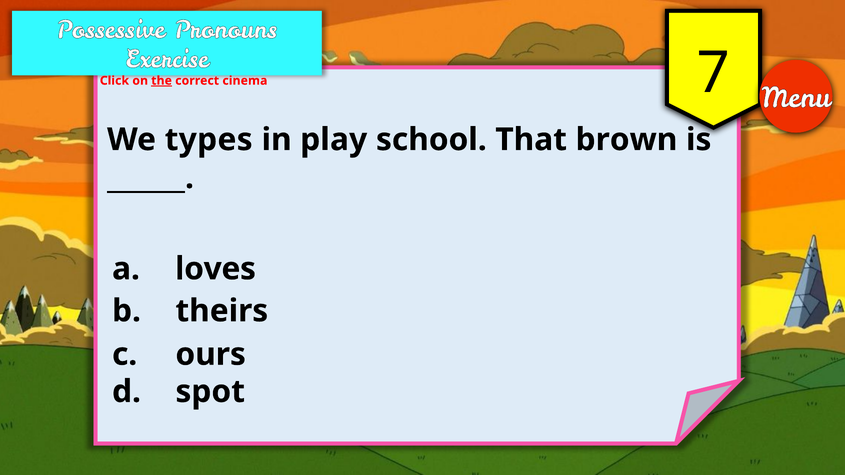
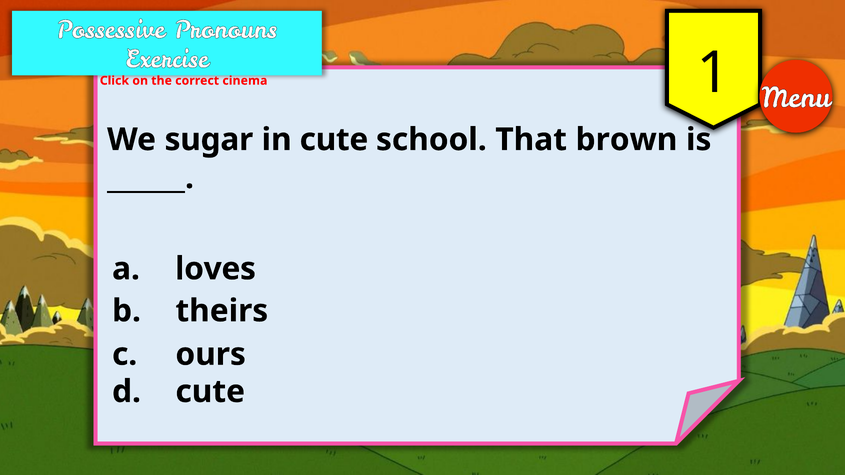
7: 7 -> 1
the underline: present -> none
types: types -> sugar
in play: play -> cute
d spot: spot -> cute
